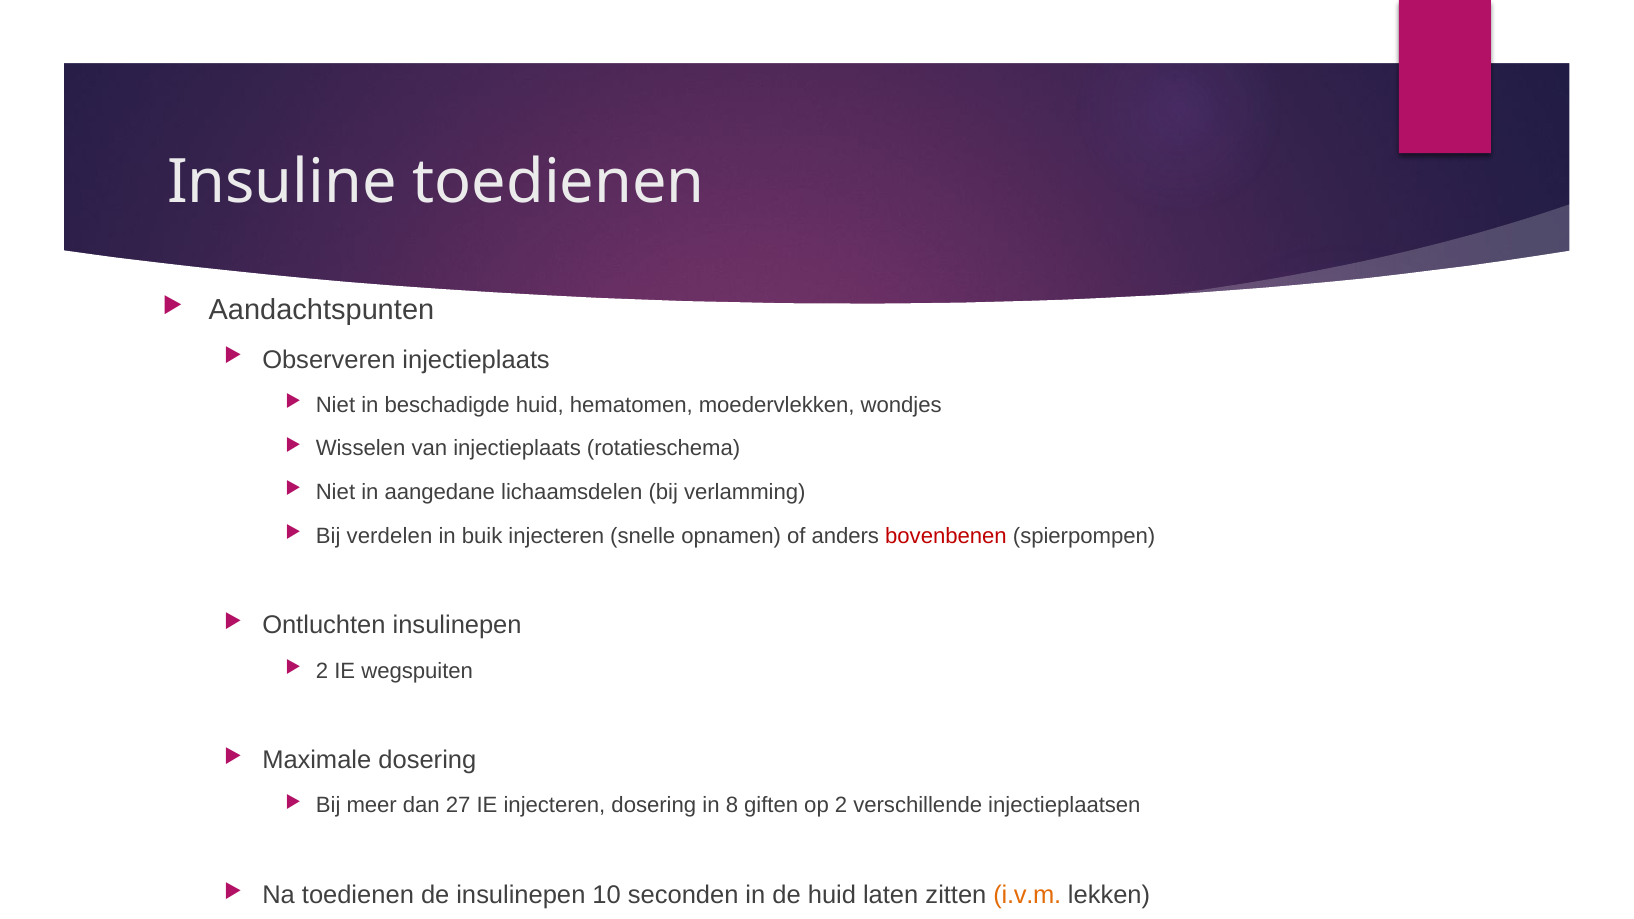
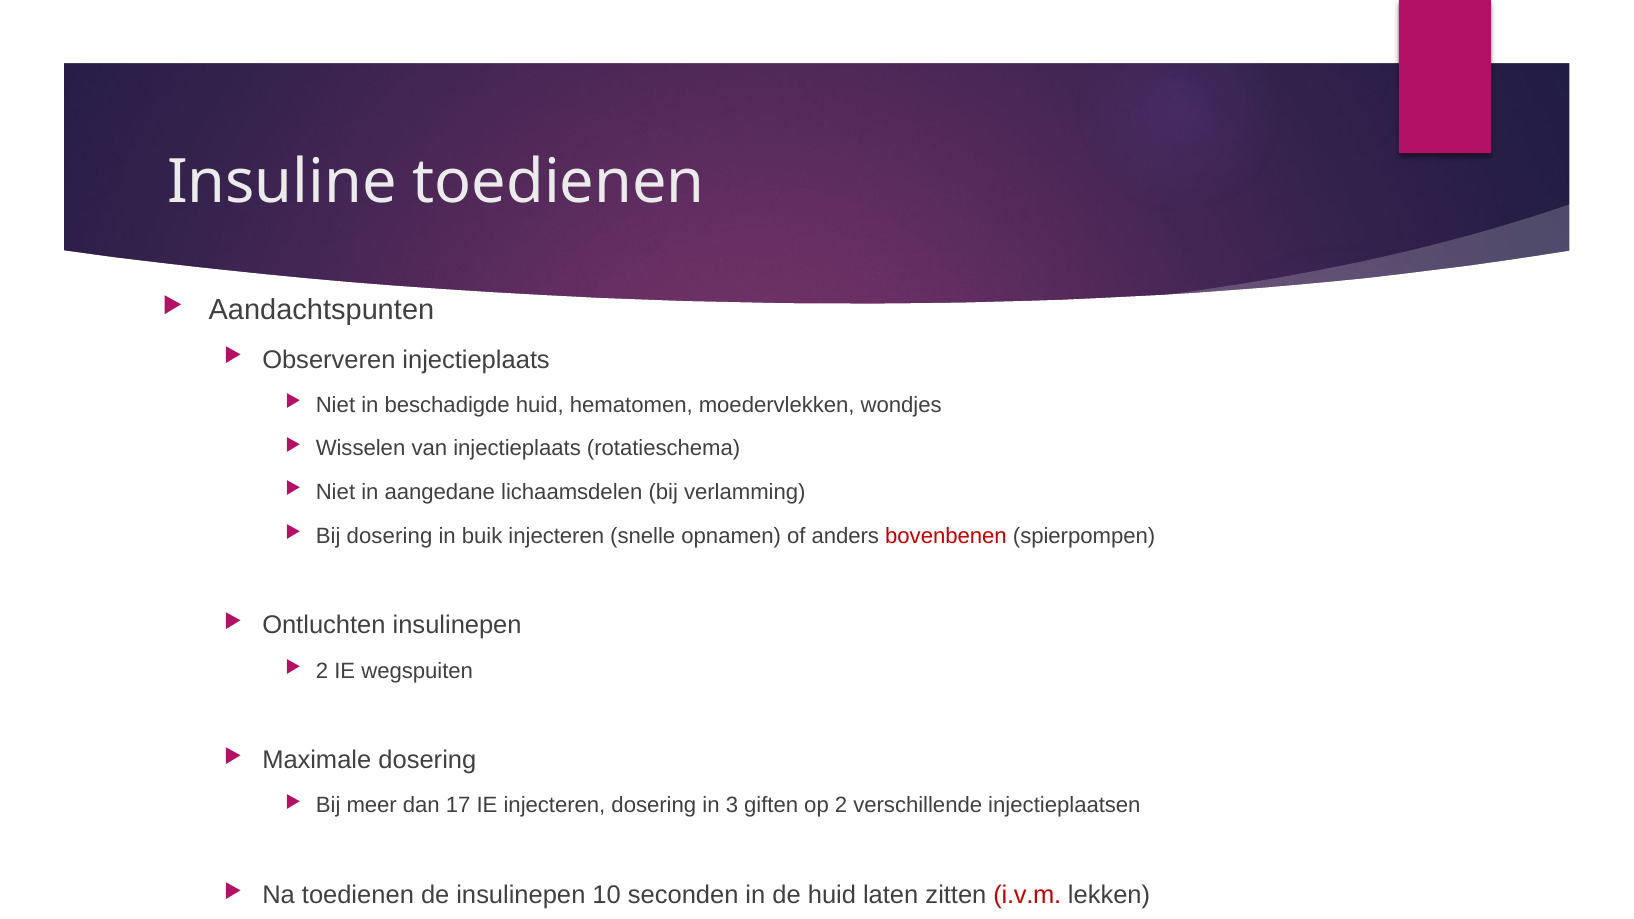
Bij verdelen: verdelen -> dosering
27: 27 -> 17
8: 8 -> 3
i.v.m colour: orange -> red
